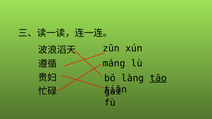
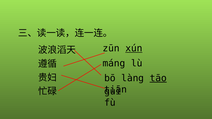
xún underline: none -> present
